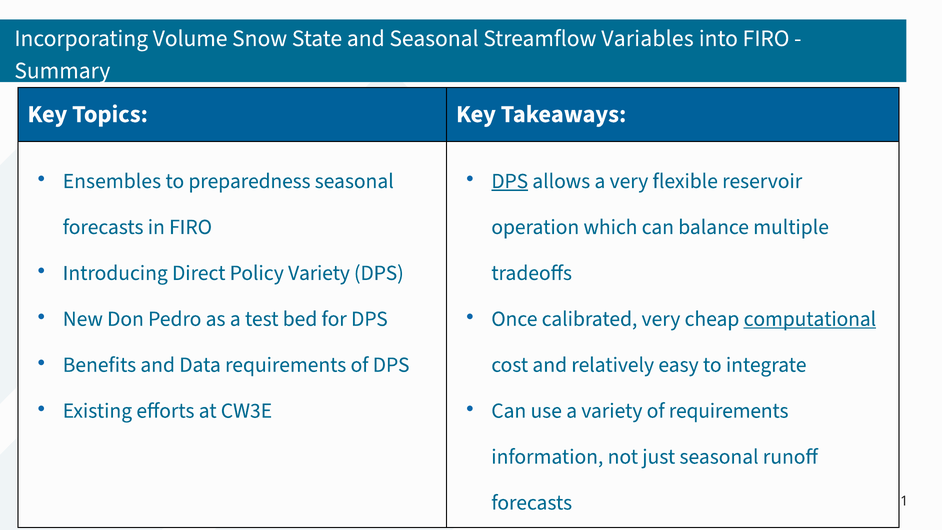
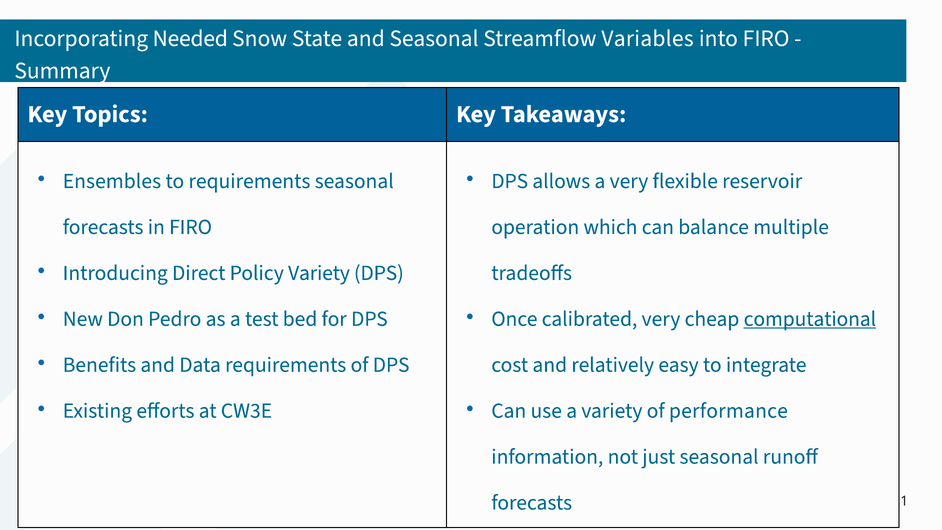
Volume: Volume -> Needed
to preparedness: preparedness -> requirements
DPS at (510, 181) underline: present -> none
of requirements: requirements -> performance
